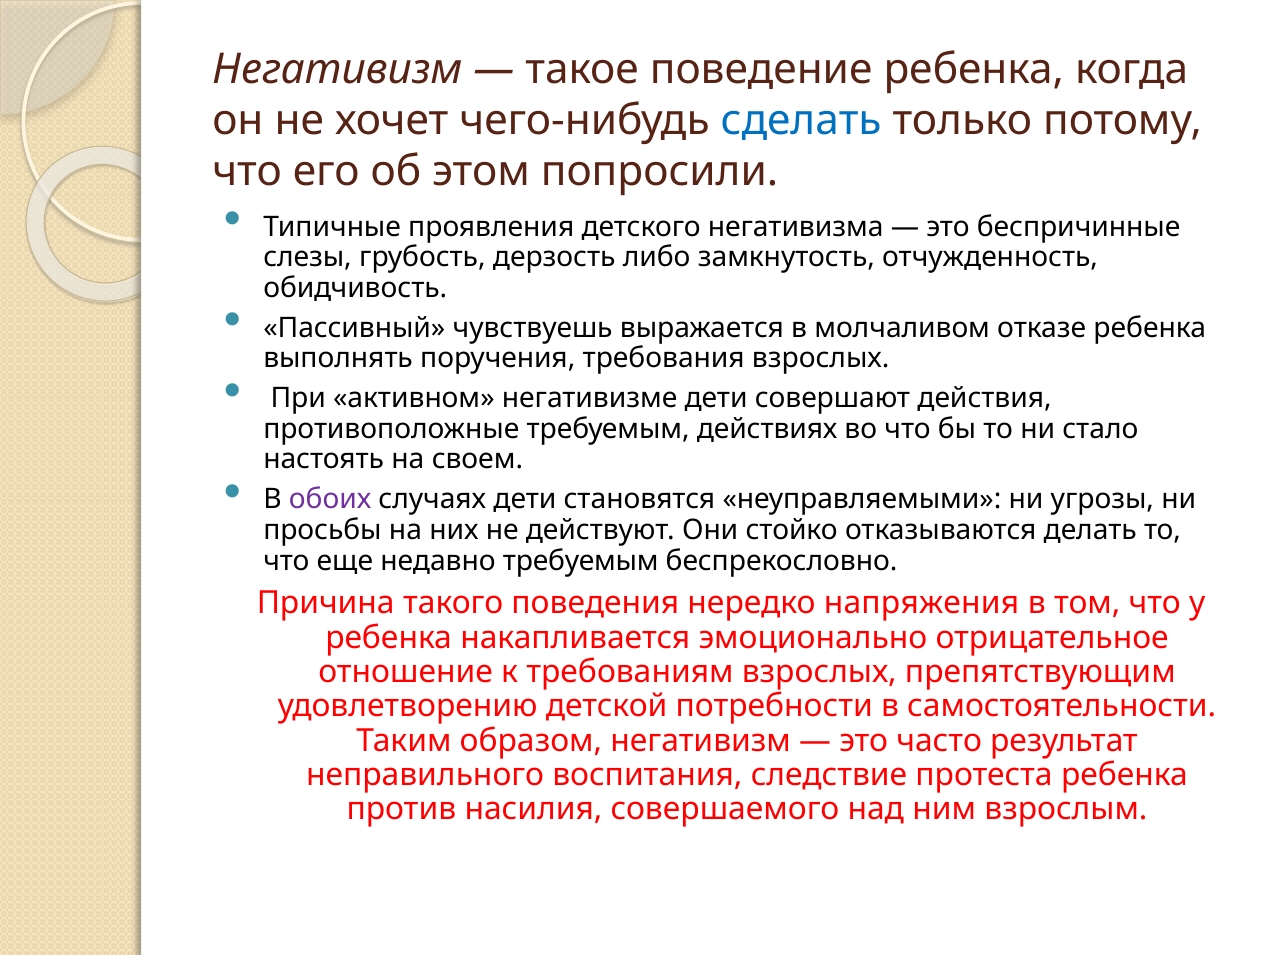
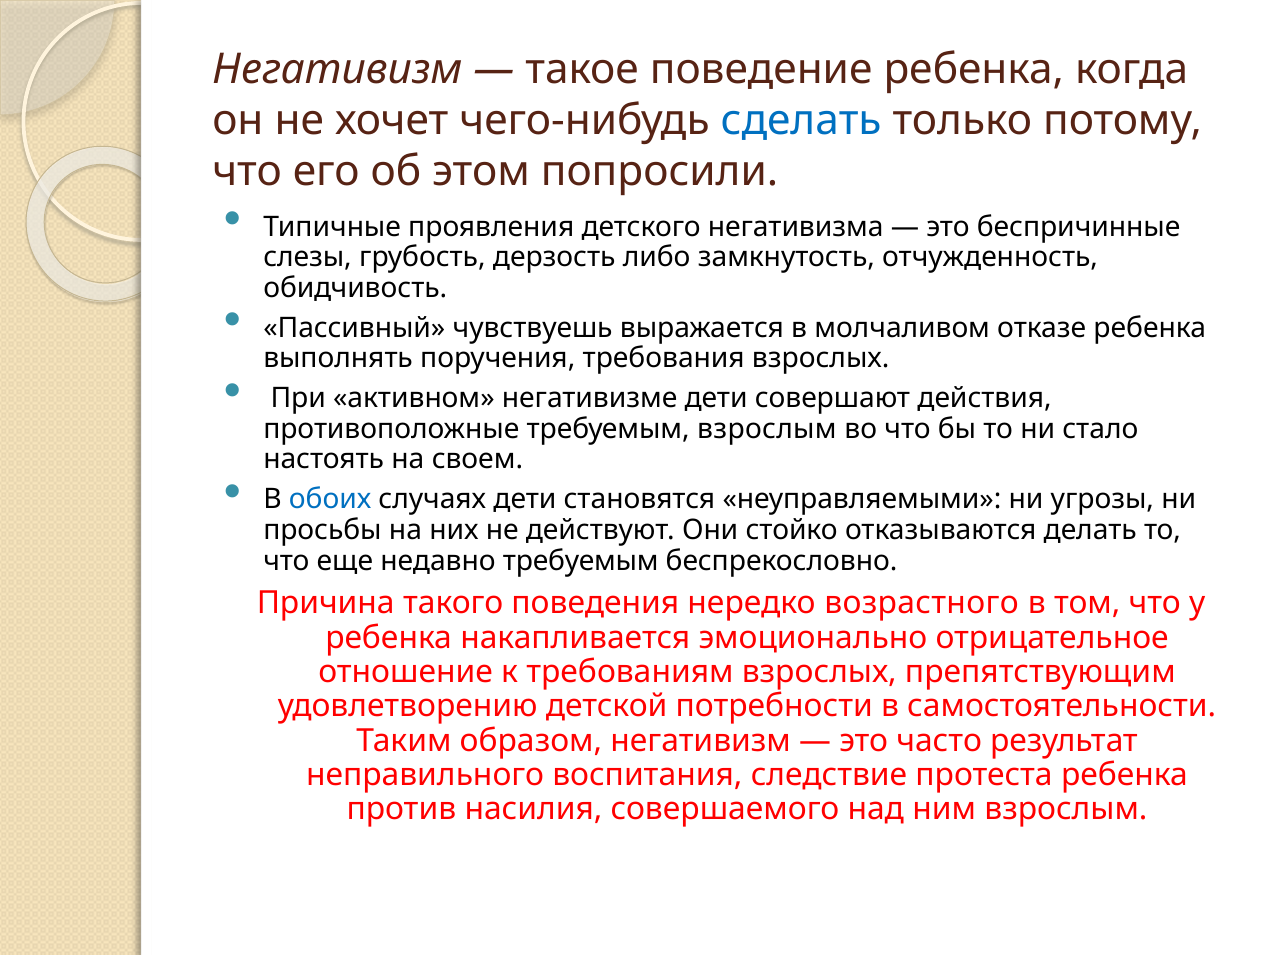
требуемым действиях: действиях -> взрослым
обоих colour: purple -> blue
напряжения: напряжения -> возрастного
